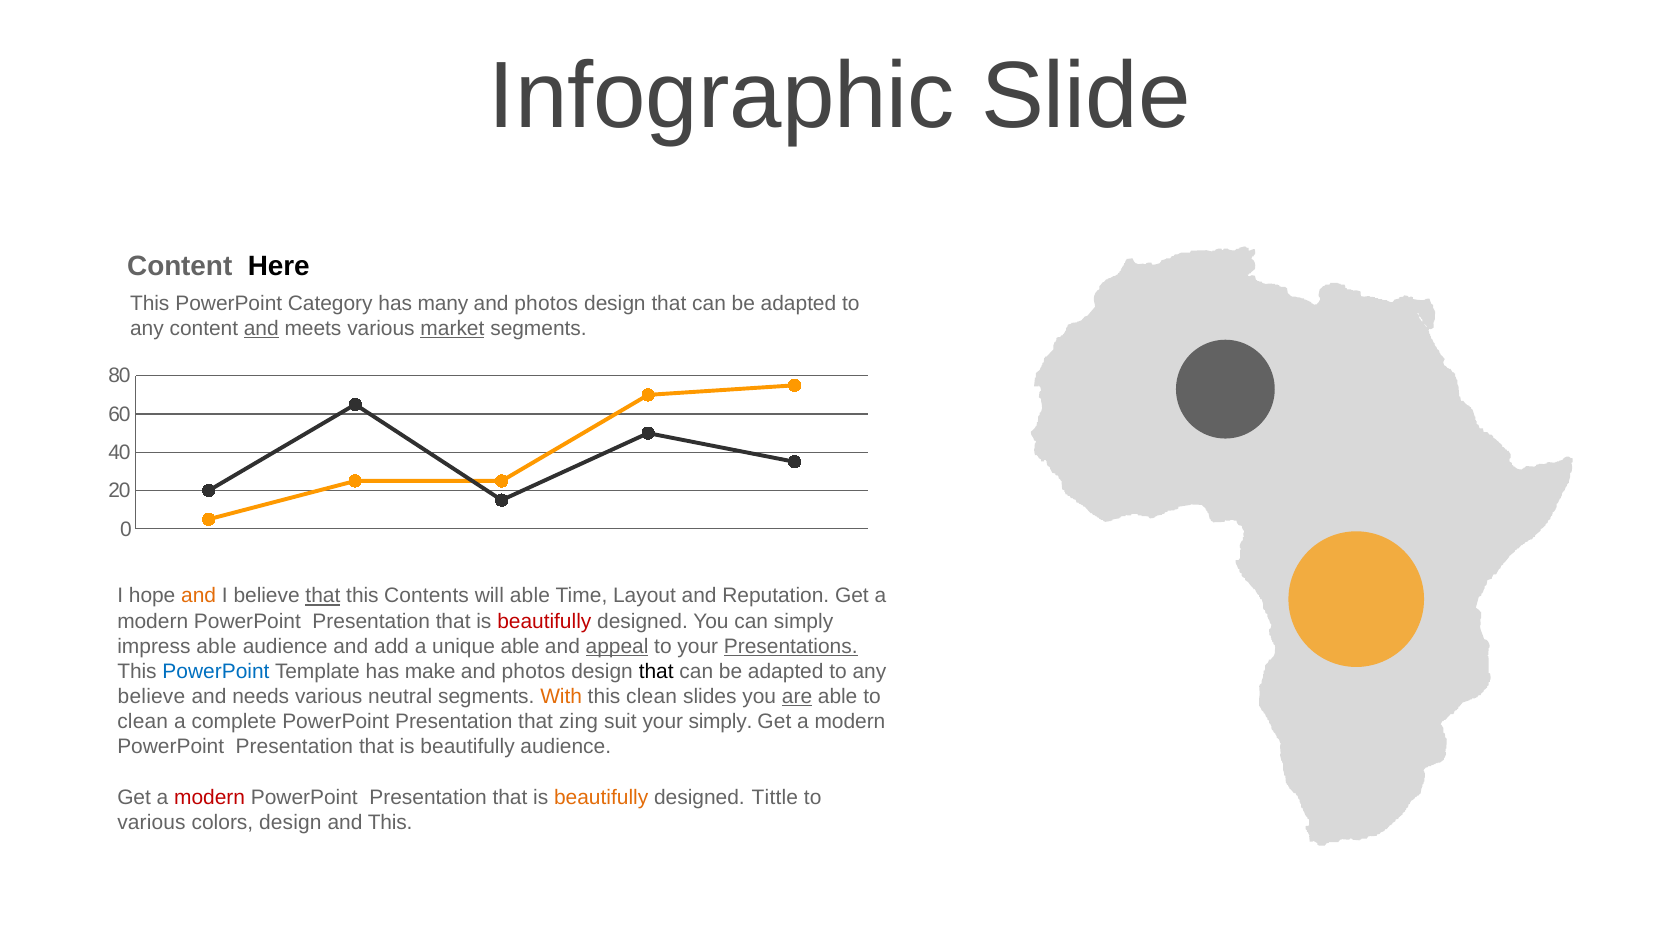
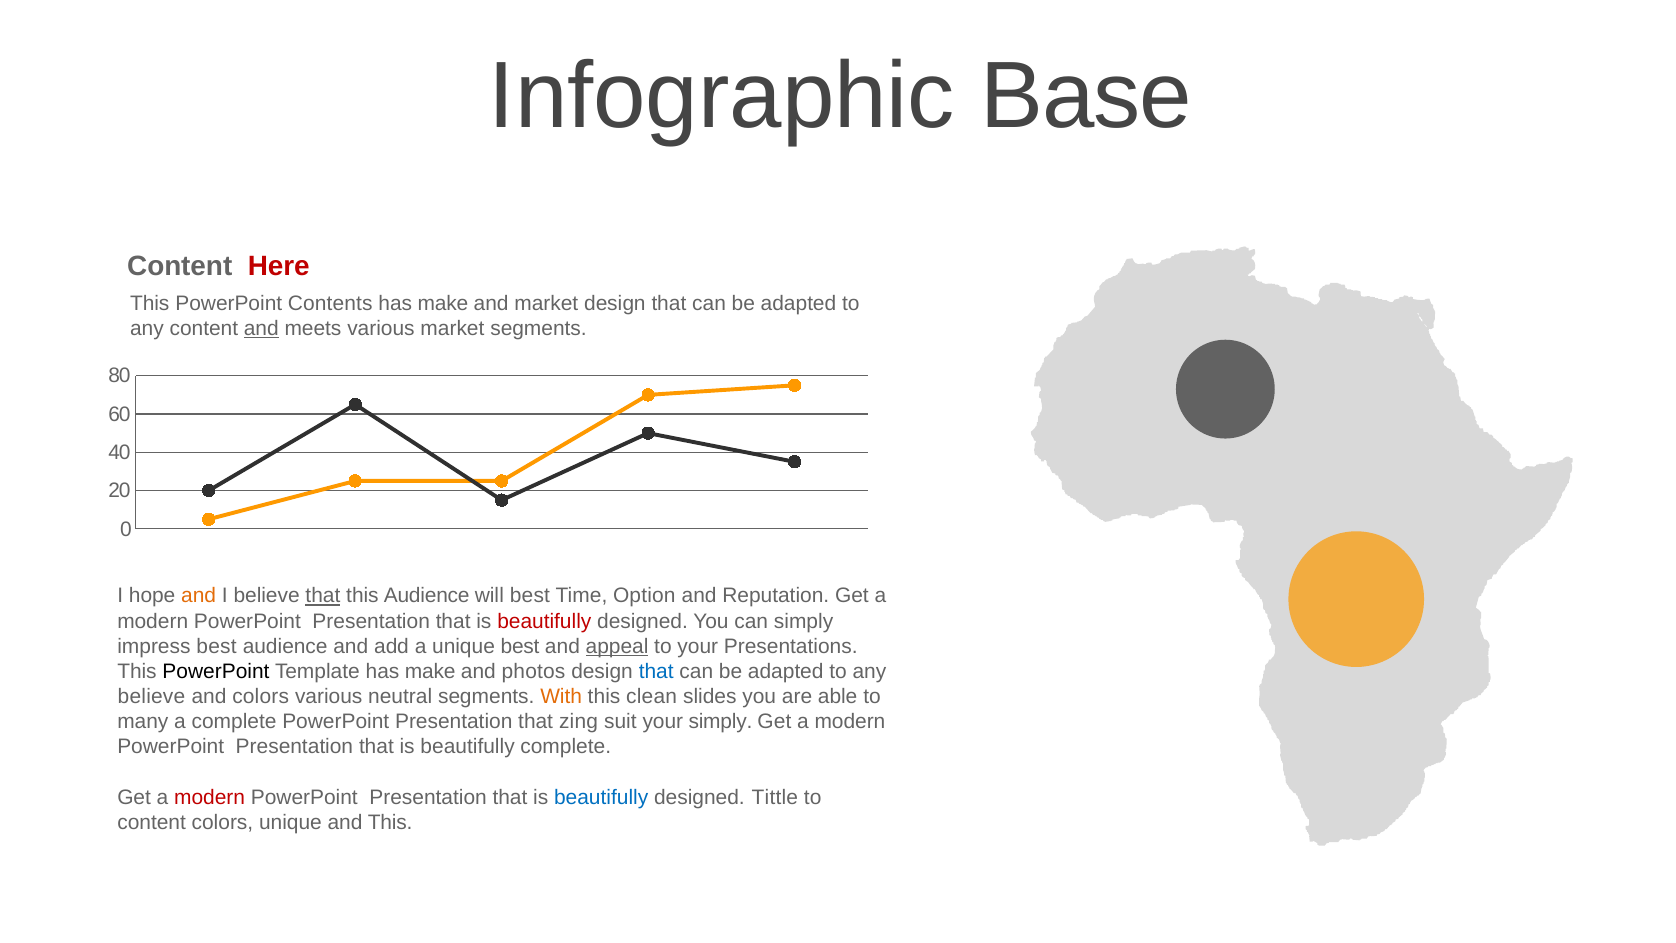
Slide: Slide -> Base
Here colour: black -> red
Category: Category -> Contents
many at (443, 304): many -> make
photos at (546, 304): photos -> market
market at (452, 329) underline: present -> none
this Contents: Contents -> Audience
will able: able -> best
Layout: Layout -> Option
impress able: able -> best
unique able: able -> best
Presentations underline: present -> none
PowerPoint at (216, 671) colour: blue -> black
that at (656, 671) colour: black -> blue
and needs: needs -> colors
are underline: present -> none
clean at (143, 722): clean -> many
beautifully audience: audience -> complete
beautifully at (601, 797) colour: orange -> blue
various at (152, 822): various -> content
colors design: design -> unique
